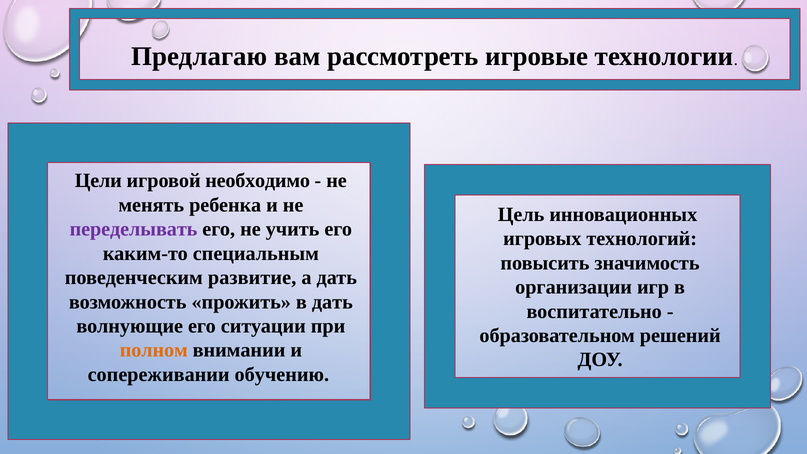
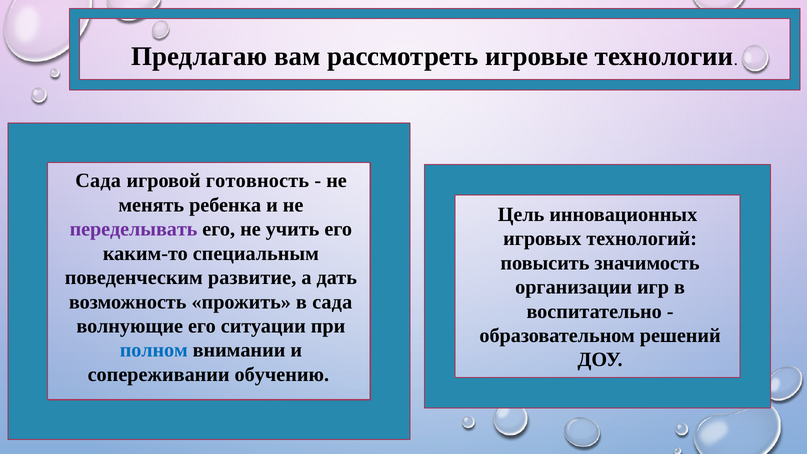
Цели at (98, 181): Цели -> Сада
необходимо: необходимо -> готовность
в дать: дать -> сада
полном colour: orange -> blue
